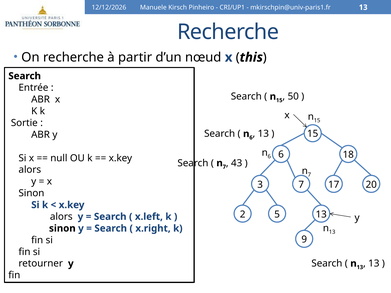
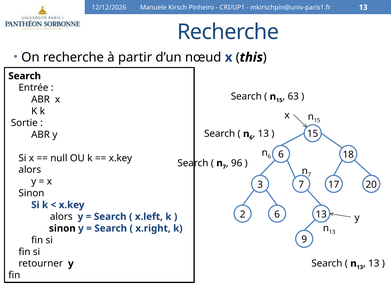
50: 50 -> 63
43: 43 -> 96
2 5: 5 -> 6
